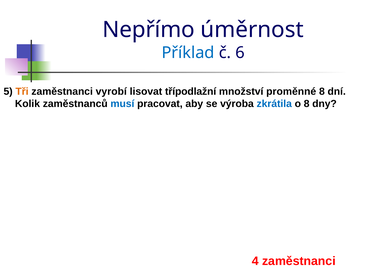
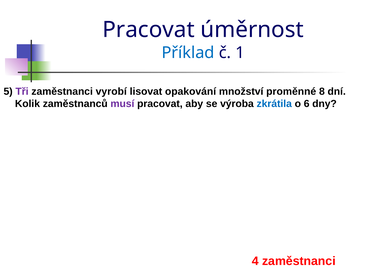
Nepřímo at (149, 30): Nepřímo -> Pracovat
6: 6 -> 1
Tři colour: orange -> purple
třípodlažní: třípodlažní -> opakování
musí colour: blue -> purple
o 8: 8 -> 6
